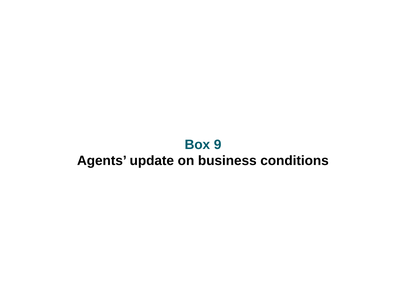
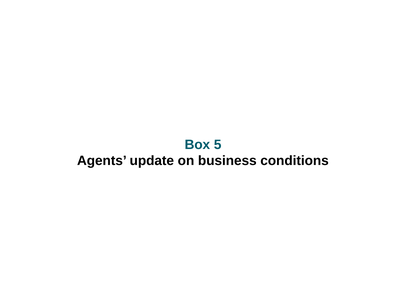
9: 9 -> 5
